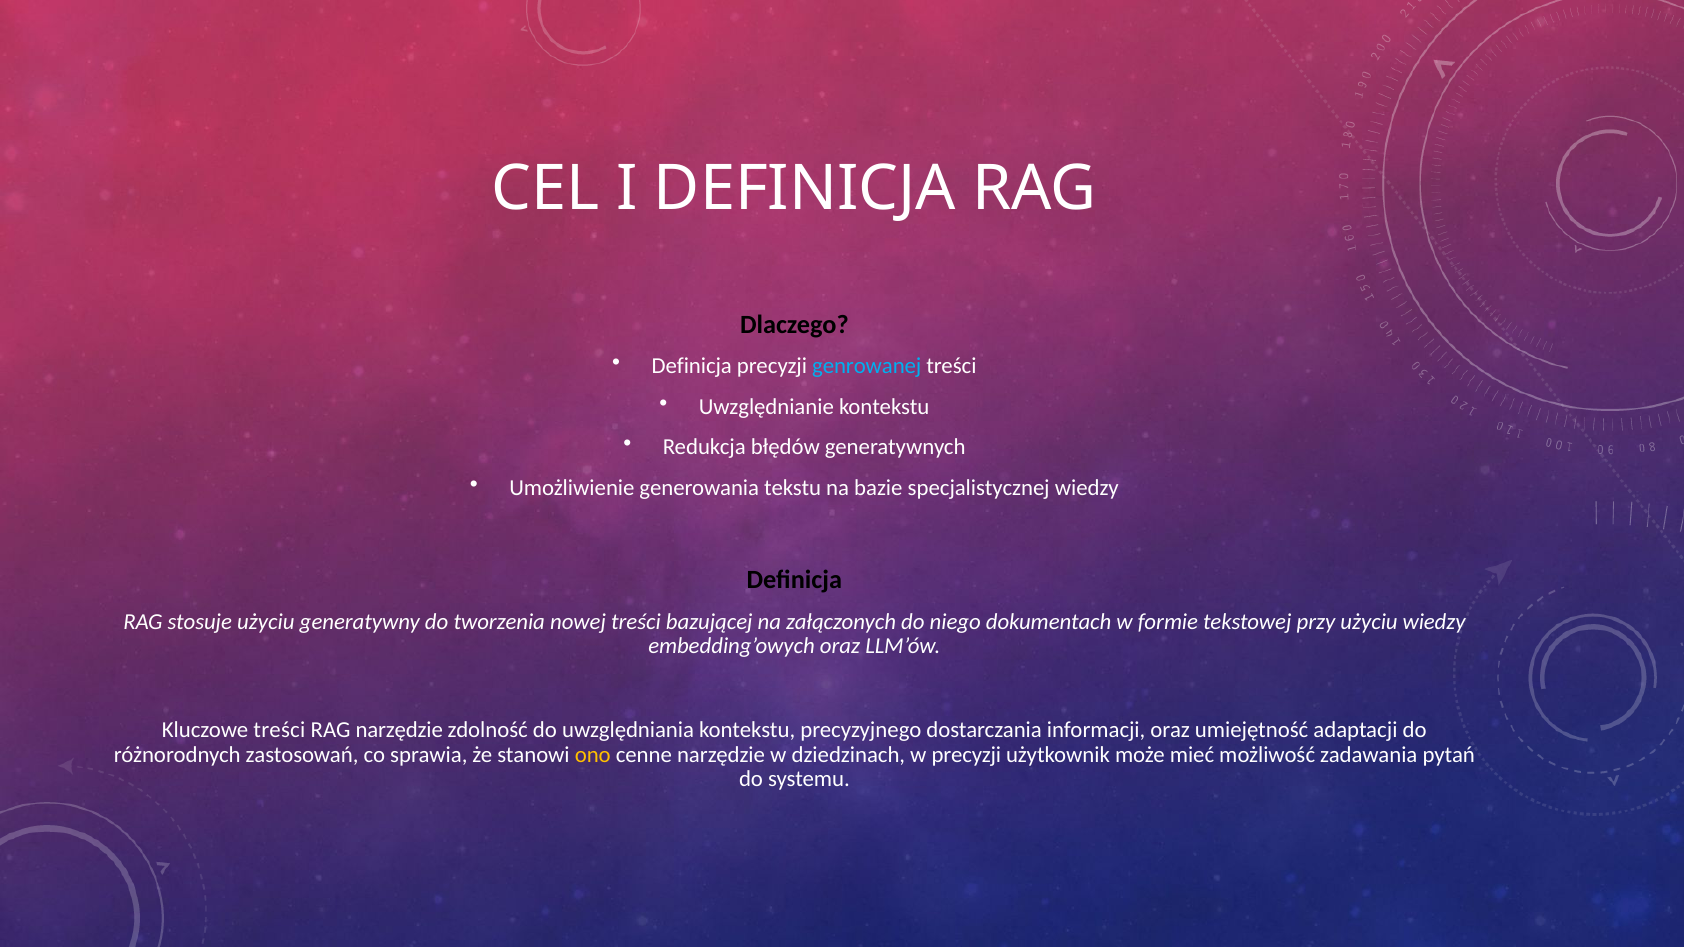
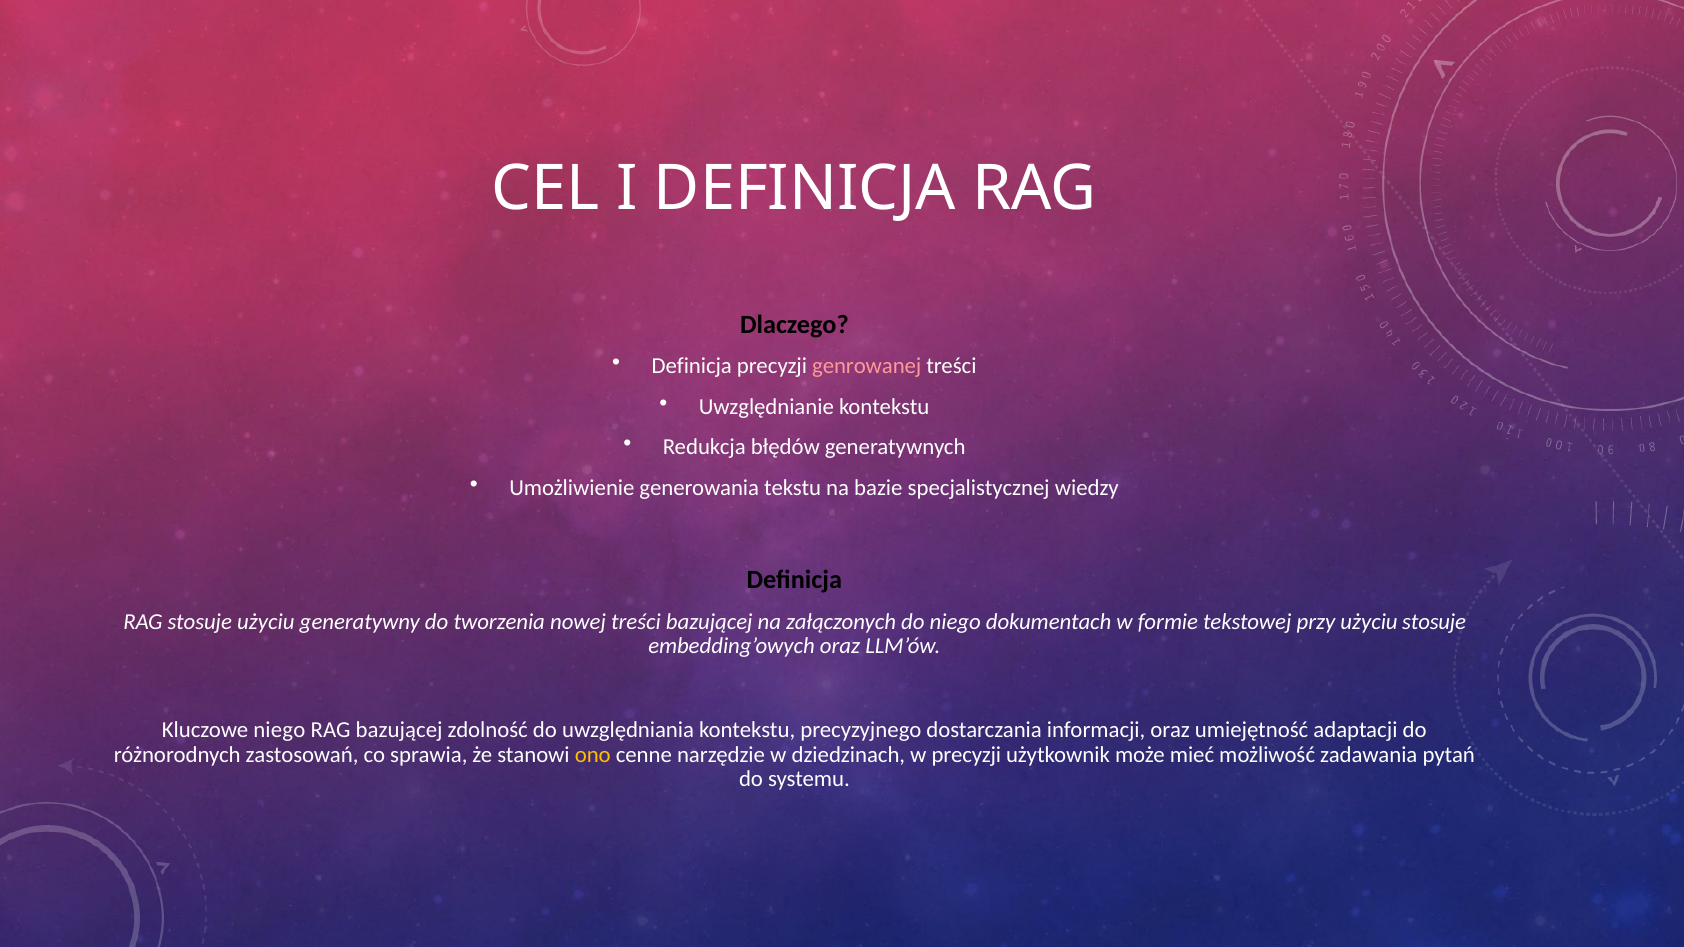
genrowanej colour: light blue -> pink
użyciu wiedzy: wiedzy -> stosuje
Kluczowe treści: treści -> niego
RAG narzędzie: narzędzie -> bazującej
